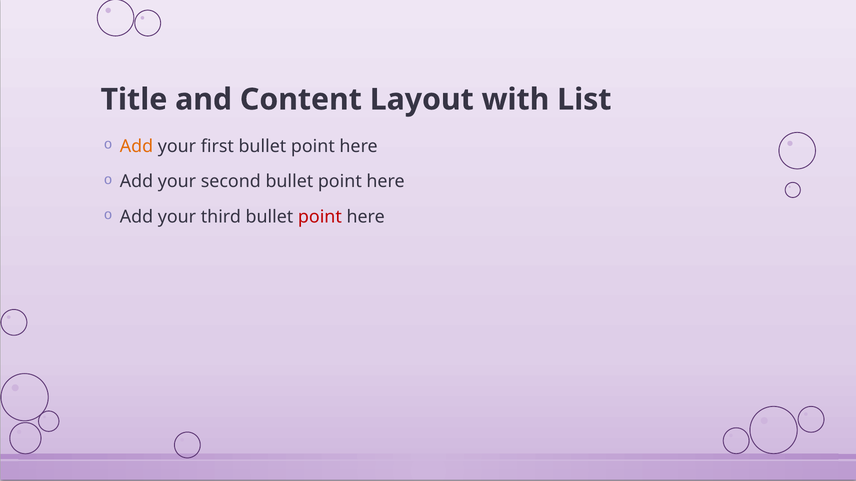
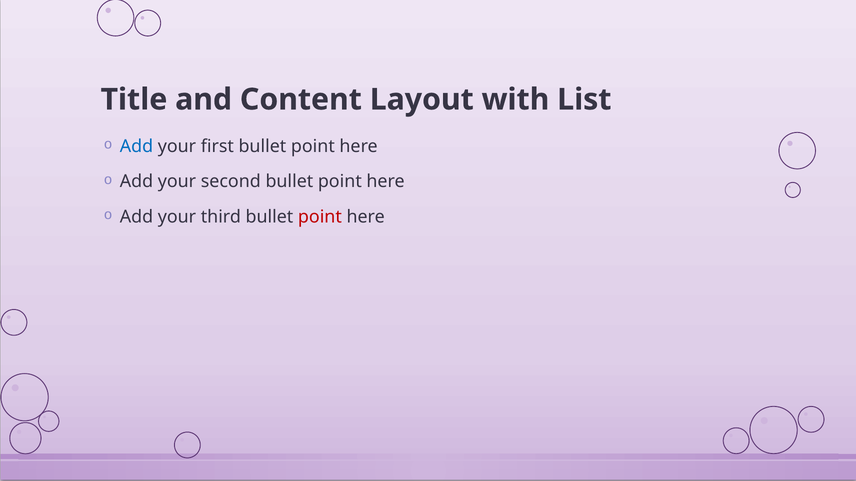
Add at (137, 146) colour: orange -> blue
